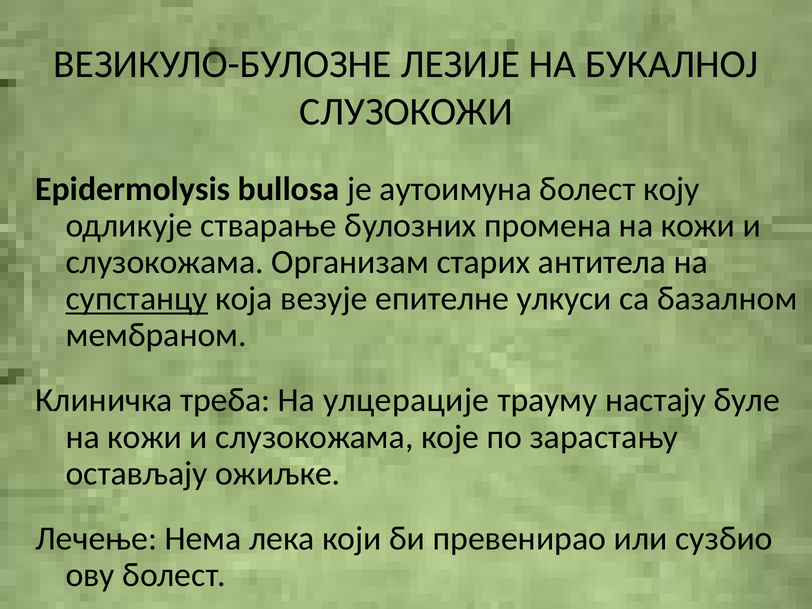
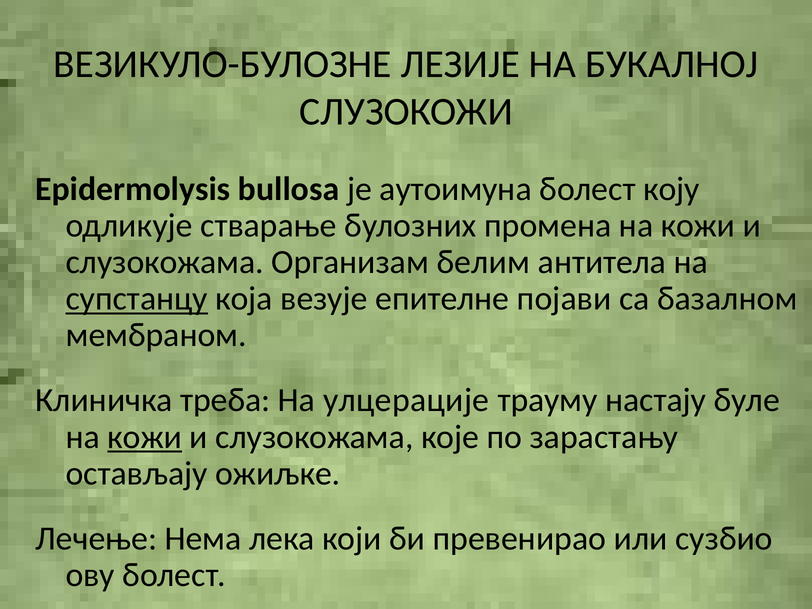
старих: старих -> белим
улкуси: улкуси -> појави
кожи at (145, 437) underline: none -> present
